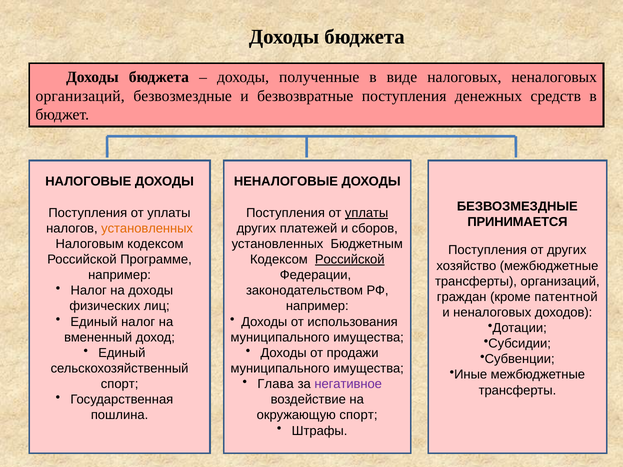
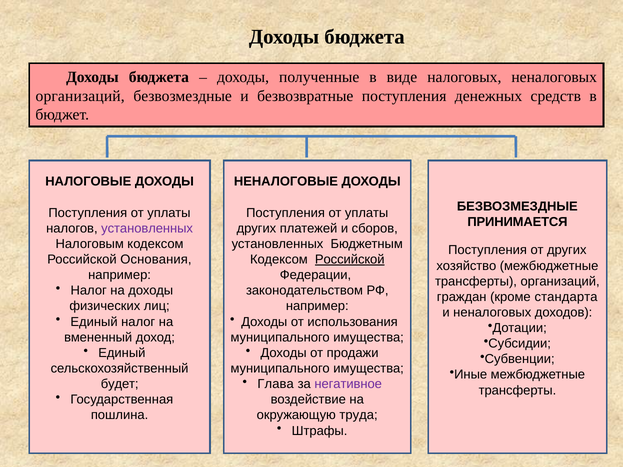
уплаты at (367, 213) underline: present -> none
установленных at (147, 229) colour: orange -> purple
Программе: Программе -> Основания
патентной: патентной -> стандарта
спорт at (120, 384): спорт -> будет
окружающую спорт: спорт -> труда
